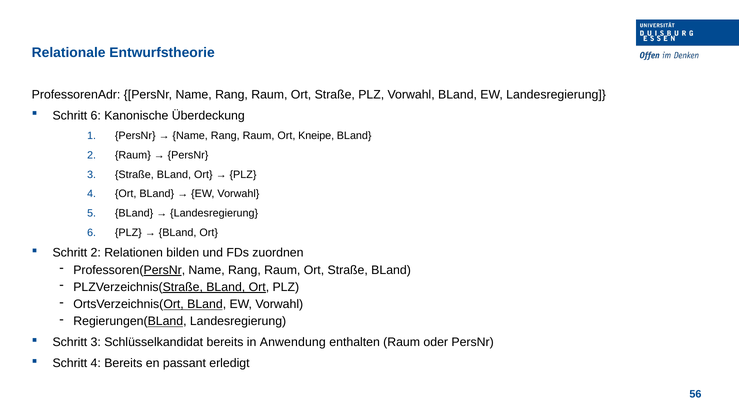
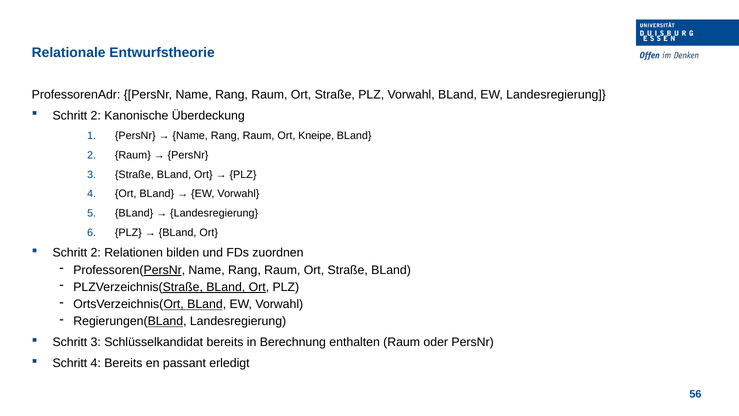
6 at (96, 115): 6 -> 2
Anwendung: Anwendung -> Berechnung
